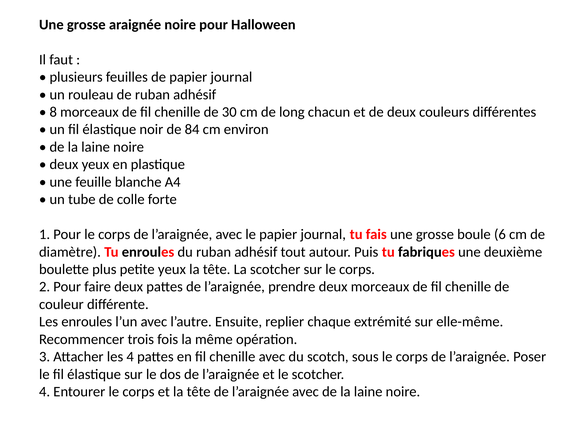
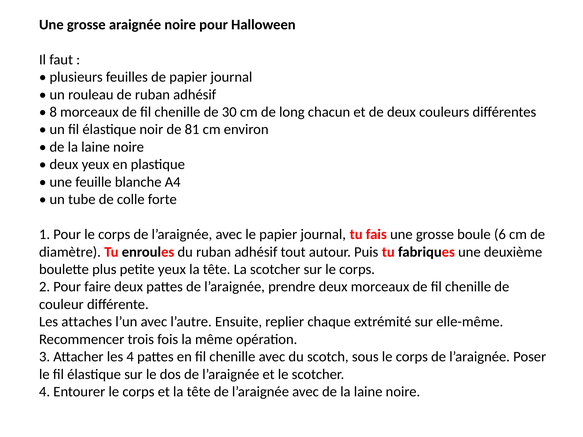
84: 84 -> 81
Les enroules: enroules -> attaches
